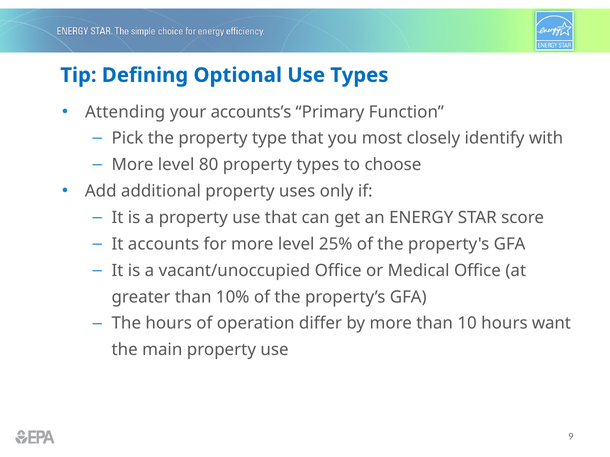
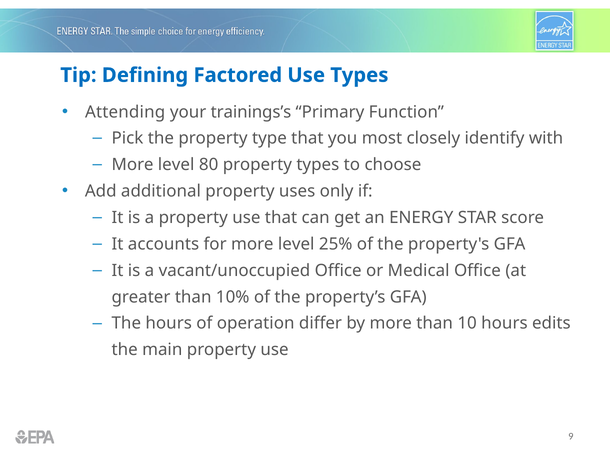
Optional: Optional -> Factored
accounts’s: accounts’s -> trainings’s
want: want -> edits
